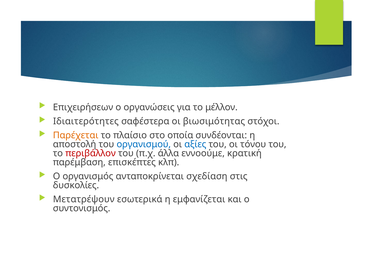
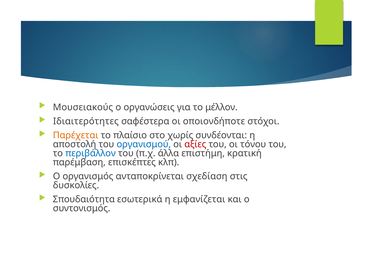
Επιχειρήσεων: Επιχειρήσεων -> Μουσειακούς
βιωσιμότητας: βιωσιμότητας -> οποιονδήποτε
οποία: οποία -> χωρίς
αξίες colour: blue -> red
περιβάλλον colour: red -> blue
εννοούμε: εννοούμε -> επιστήμη
Μετατρέψουν: Μετατρέψουν -> Σπουδαιότητα
